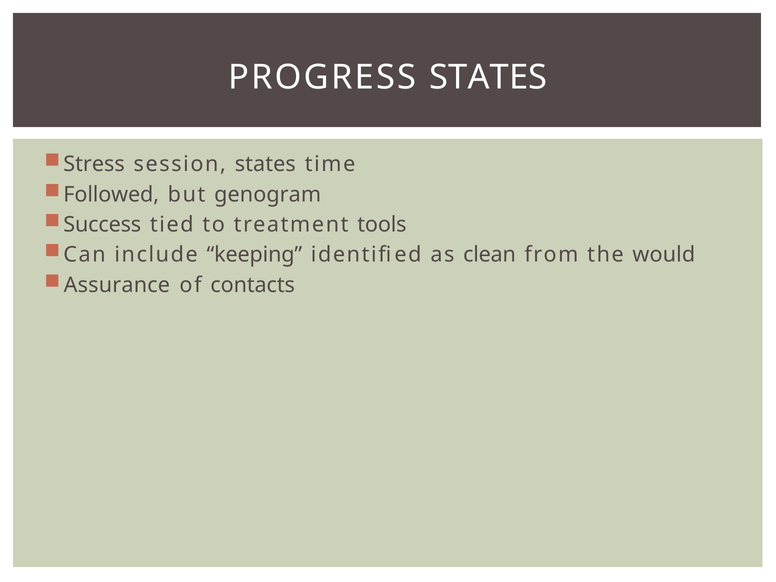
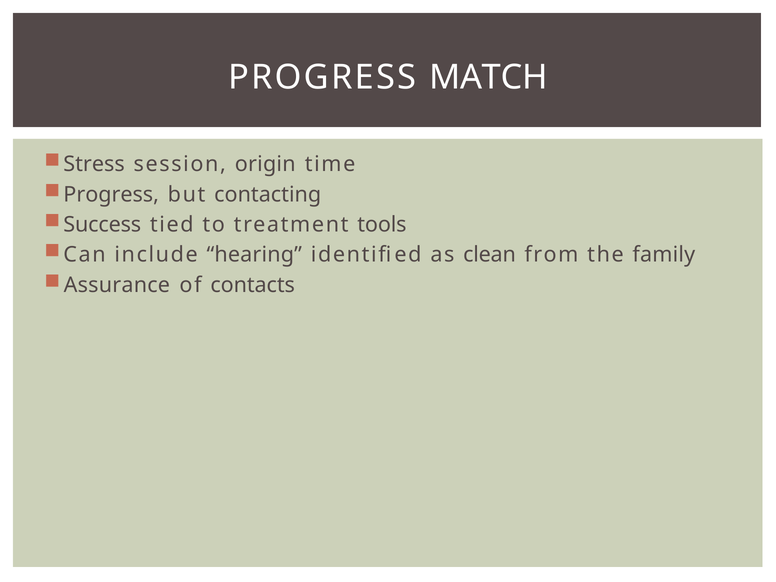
PROGRESS STATES: STATES -> MATCH
session states: states -> origin
Followed at (111, 194): Followed -> Progress
genogram: genogram -> contacting
keeping: keeping -> hearing
would: would -> family
